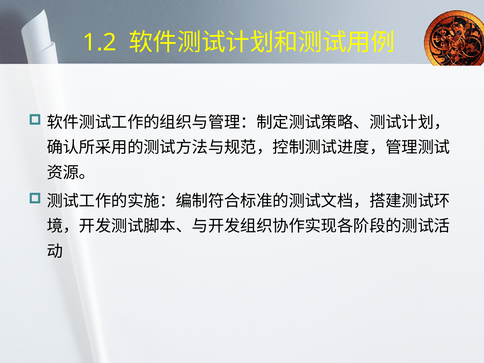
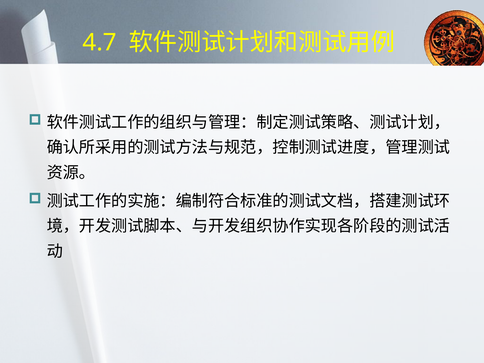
1.2: 1.2 -> 4.7
